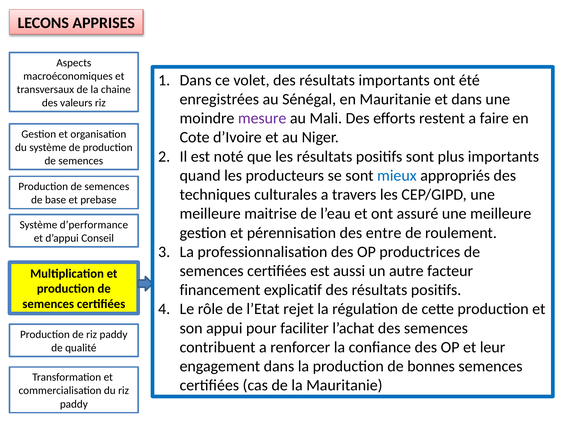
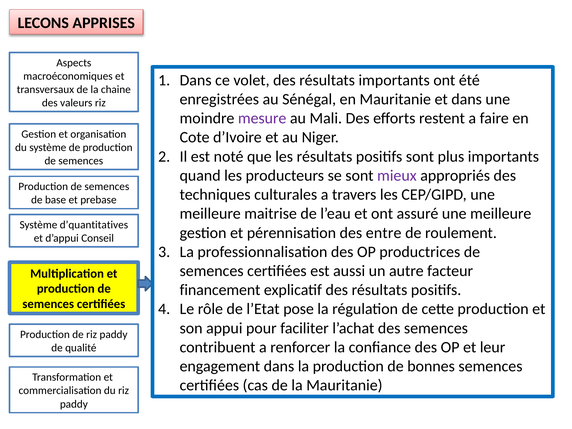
mieux colour: blue -> purple
d’performance: d’performance -> d’quantitatives
rejet: rejet -> pose
